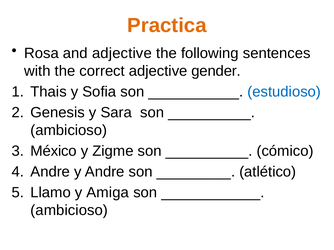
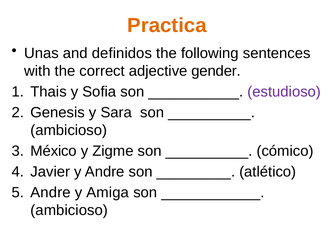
Rosa: Rosa -> Unas
and adjective: adjective -> definidos
estudioso colour: blue -> purple
Andre at (50, 172): Andre -> Javier
Llamo at (51, 193): Llamo -> Andre
